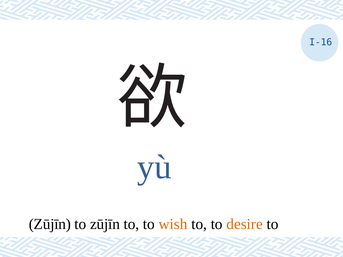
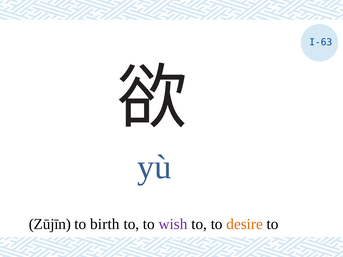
I-16: I-16 -> I-63
to zūjīn: zūjīn -> birth
wish colour: orange -> purple
